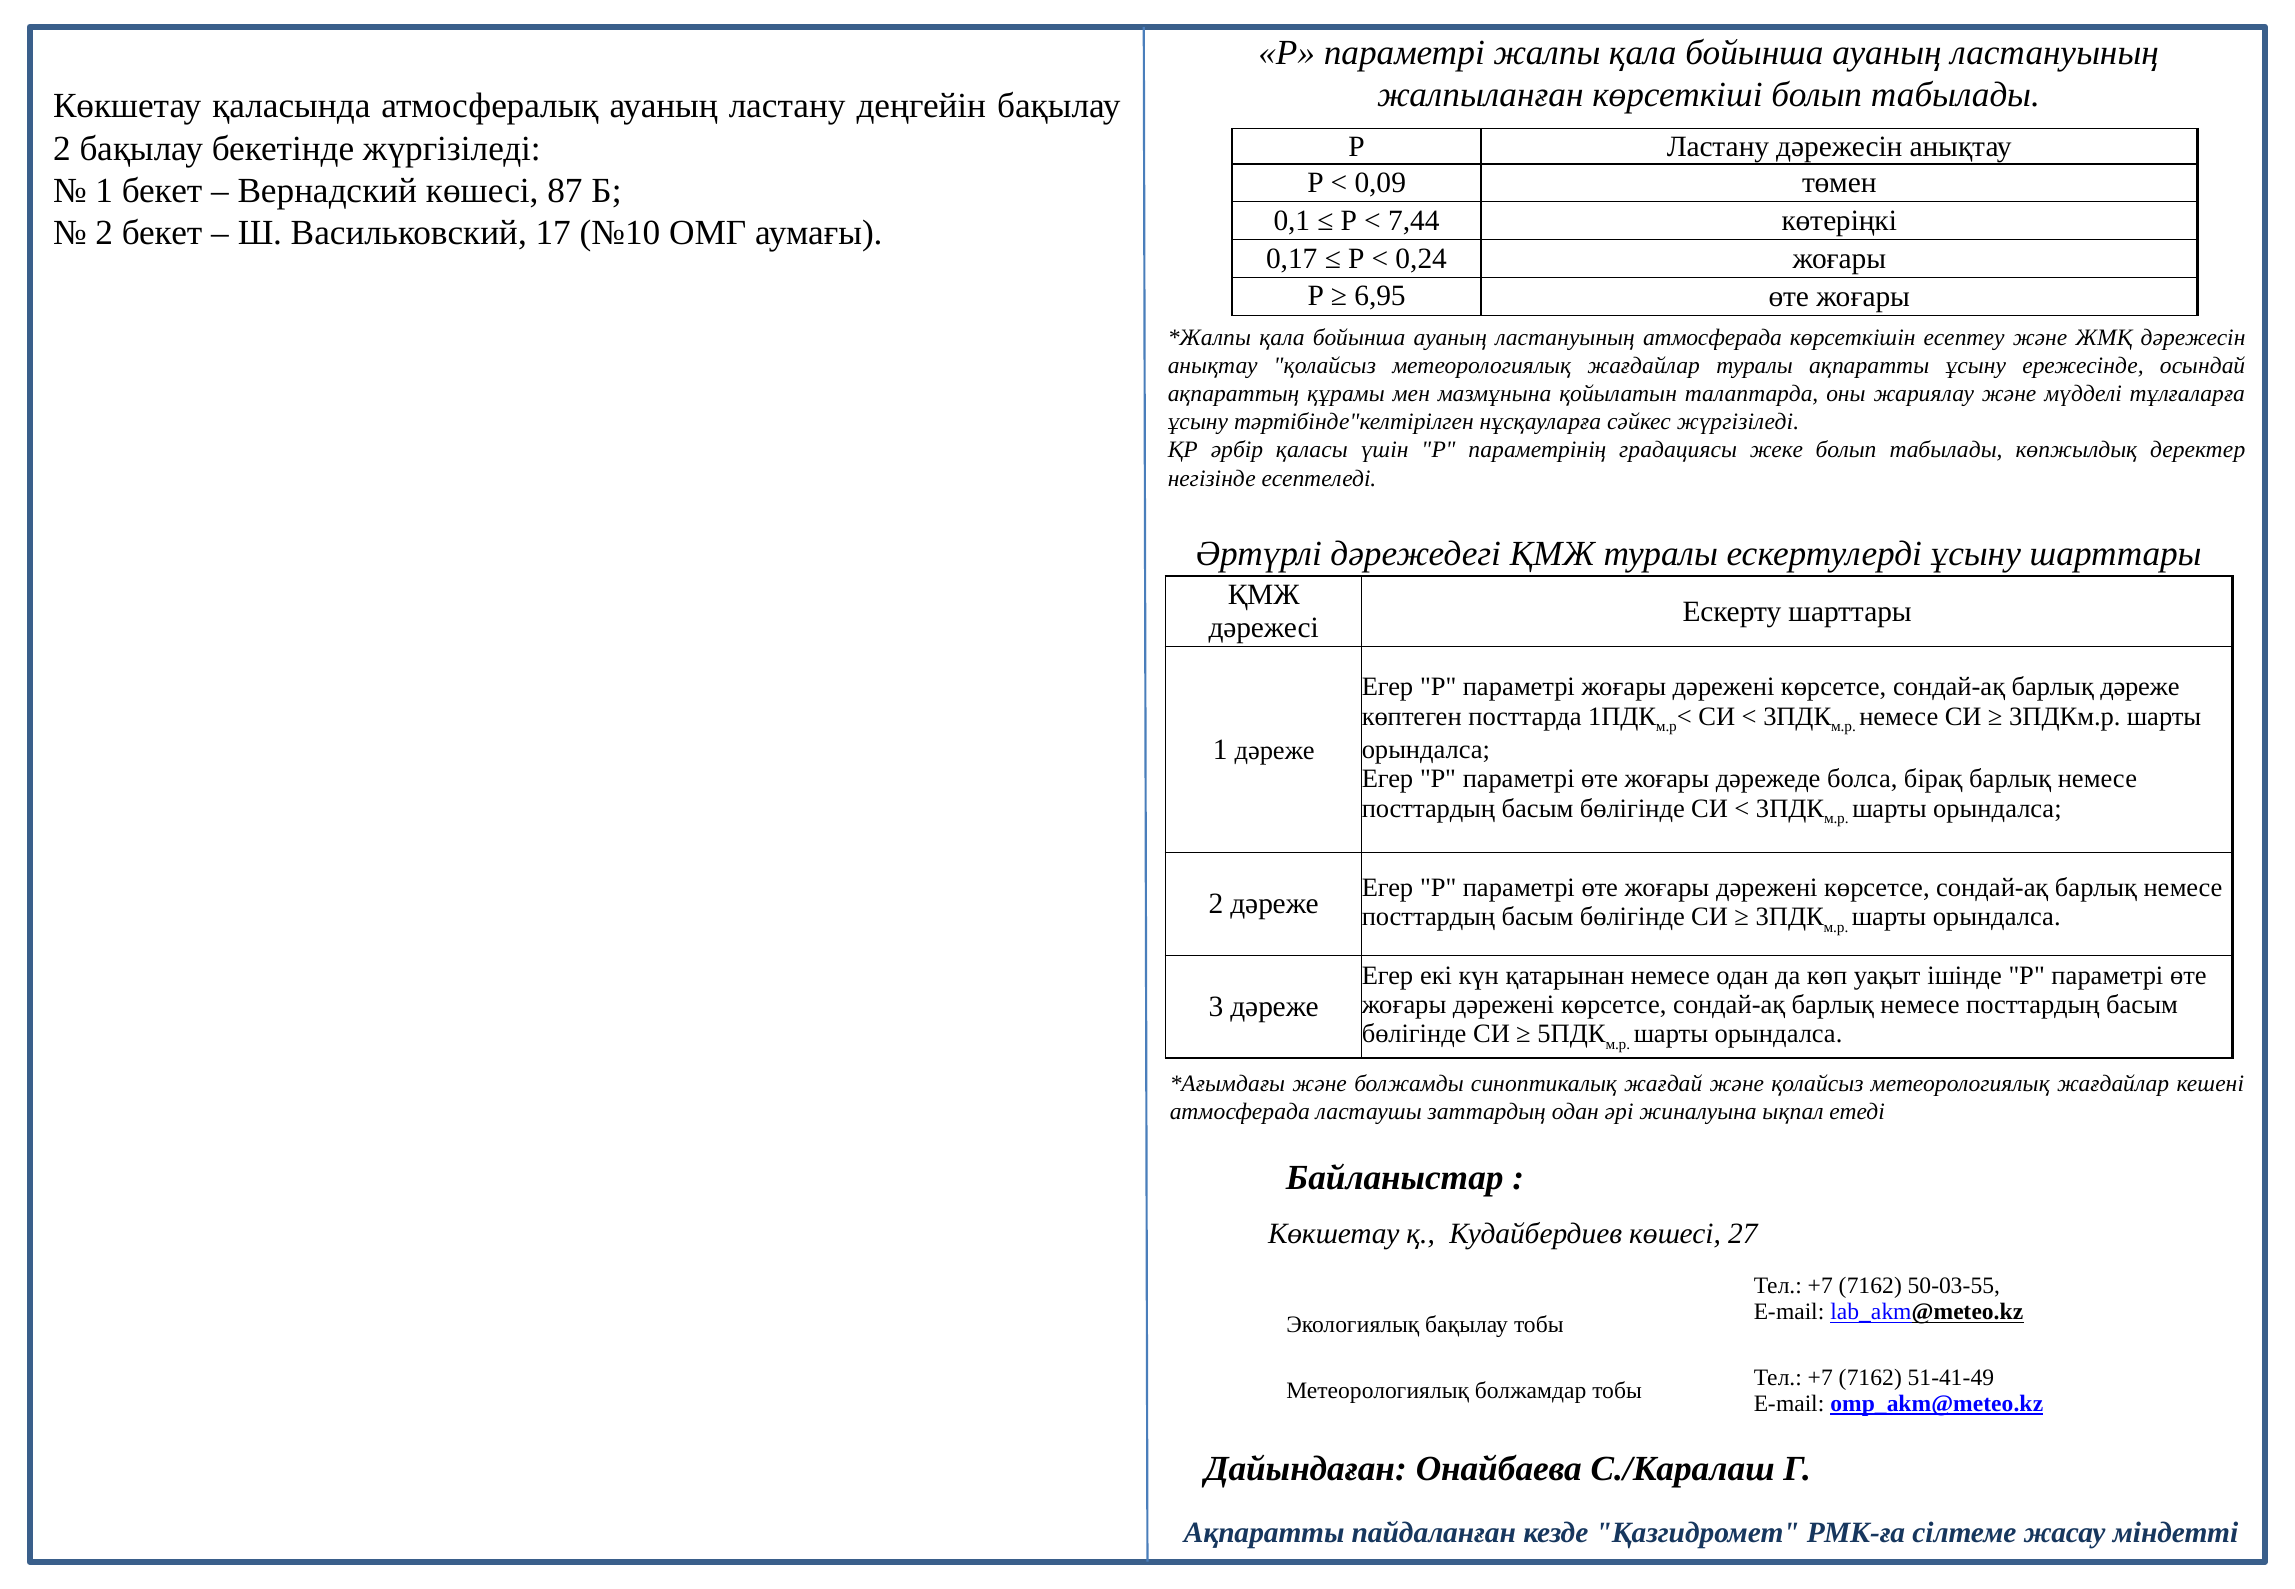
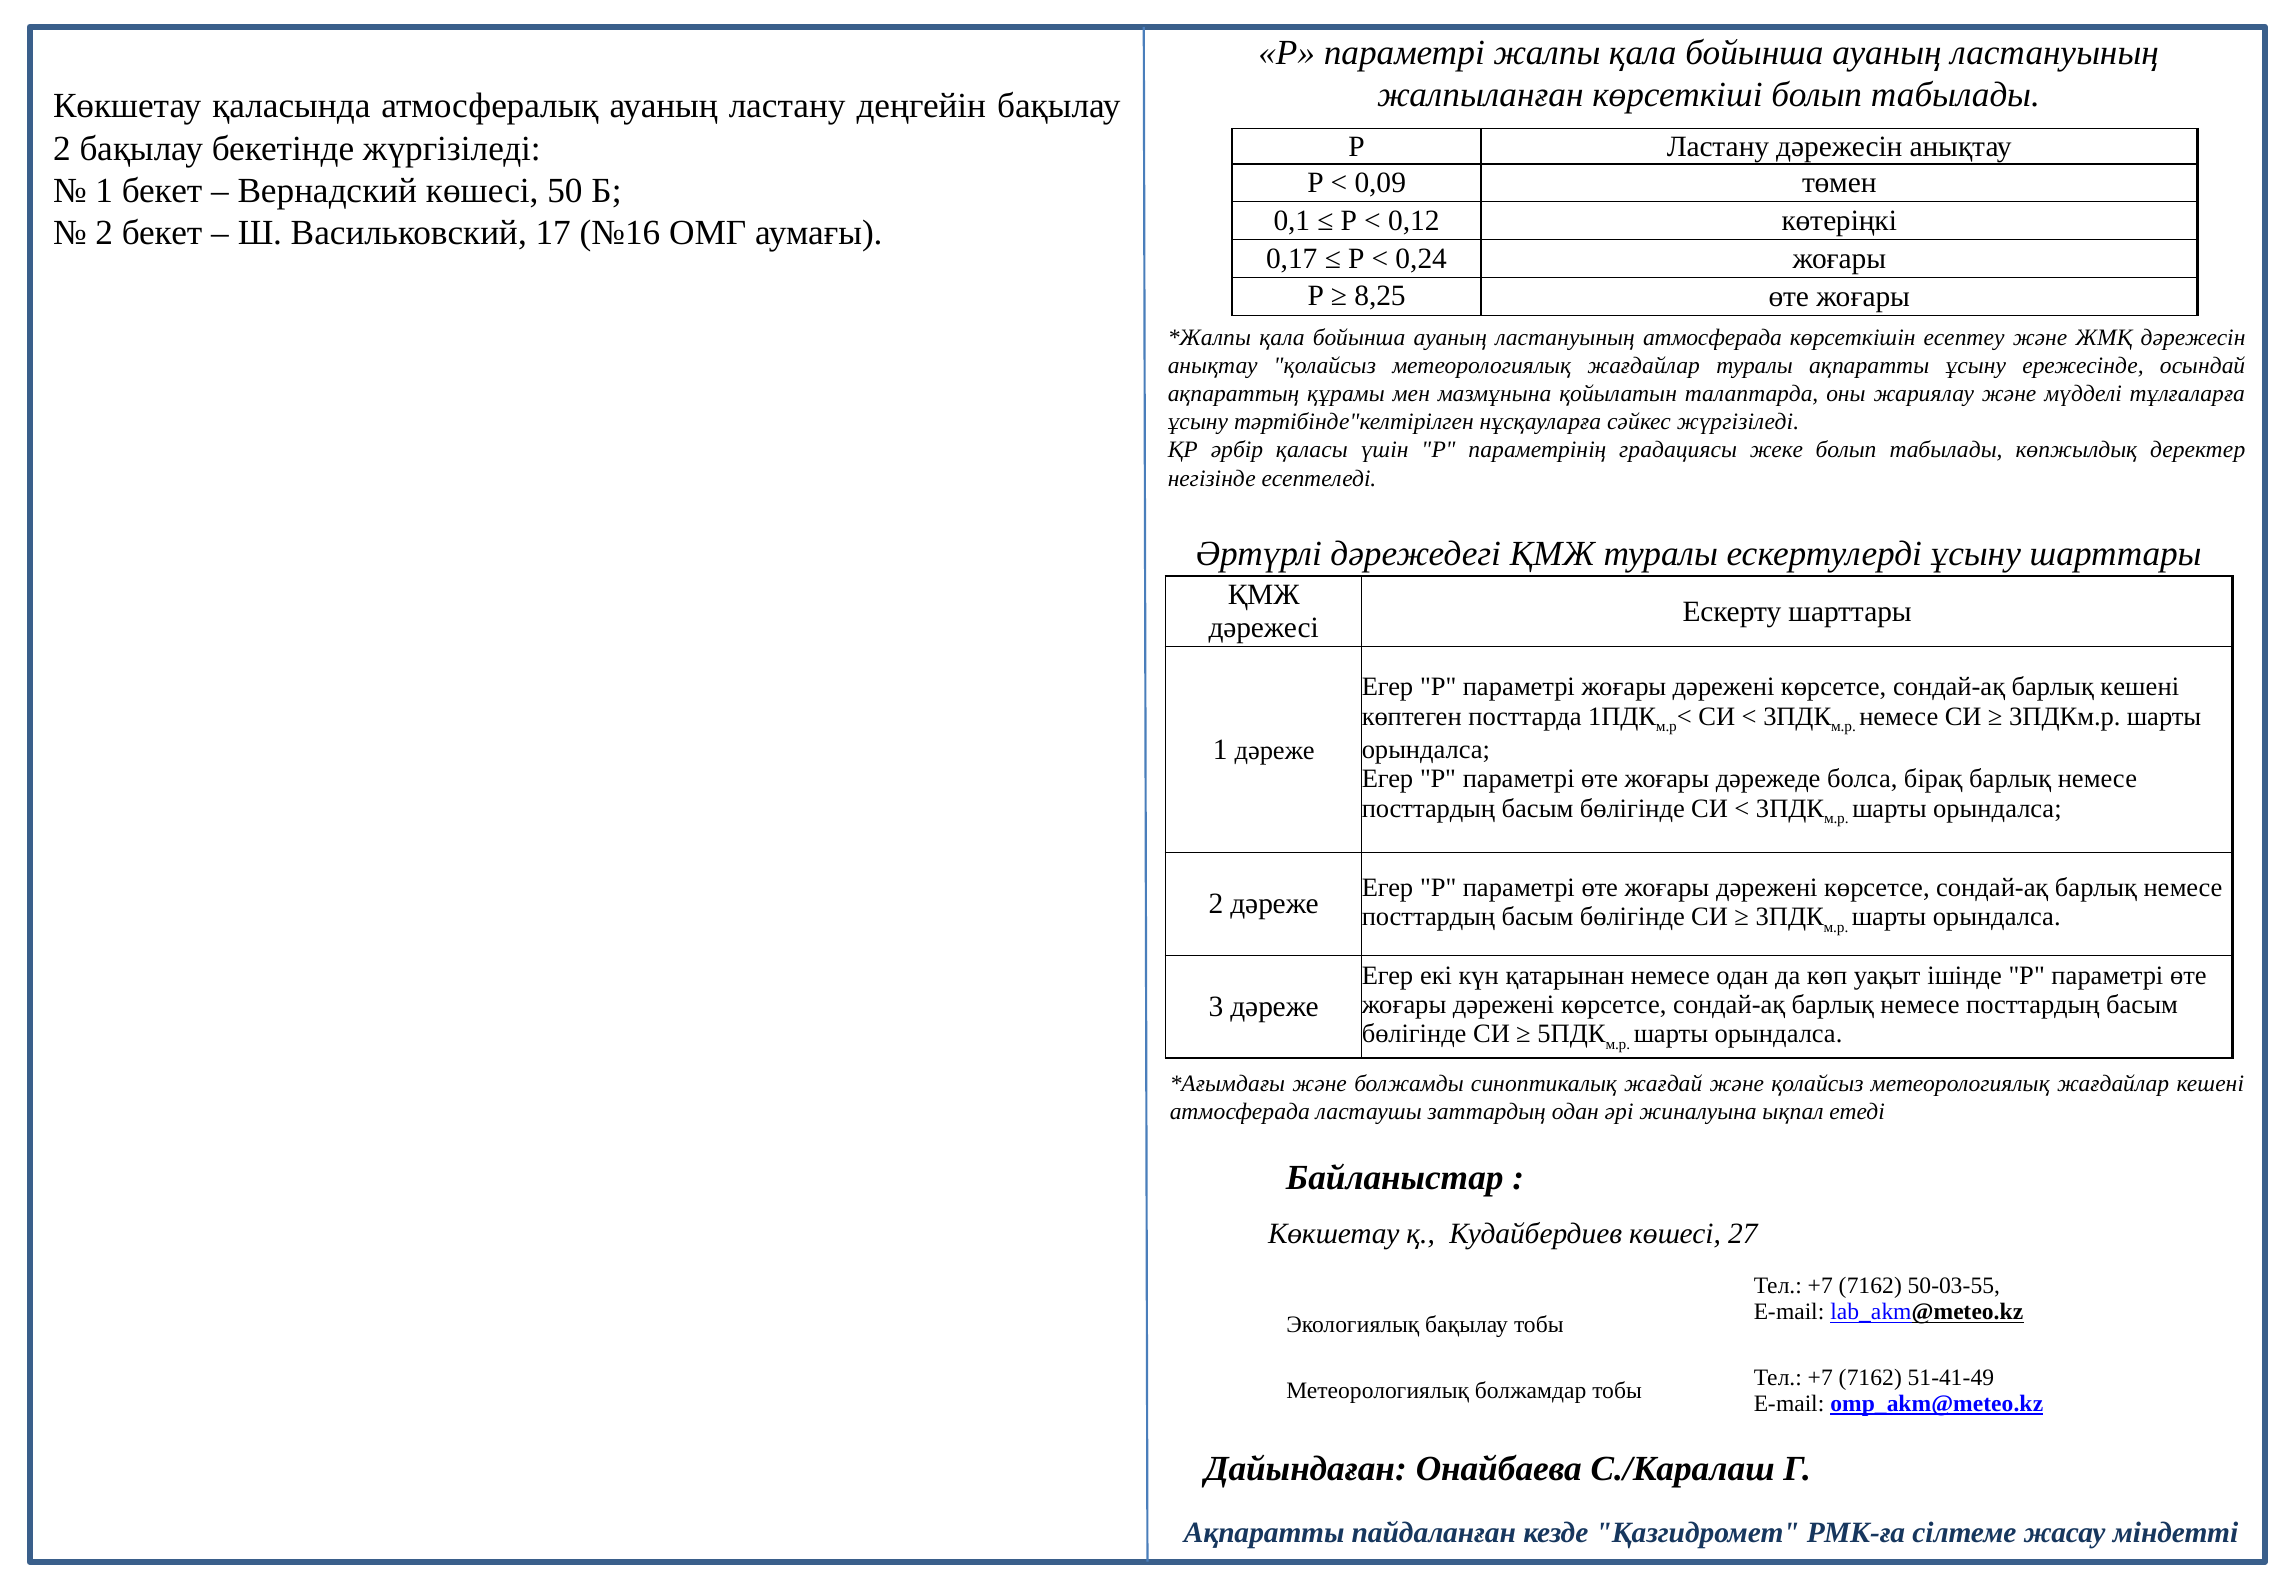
87: 87 -> 50
7,44: 7,44 -> 0,12
№10: №10 -> №16
6,95: 6,95 -> 8,25
барлық дәреже: дәреже -> кешені
